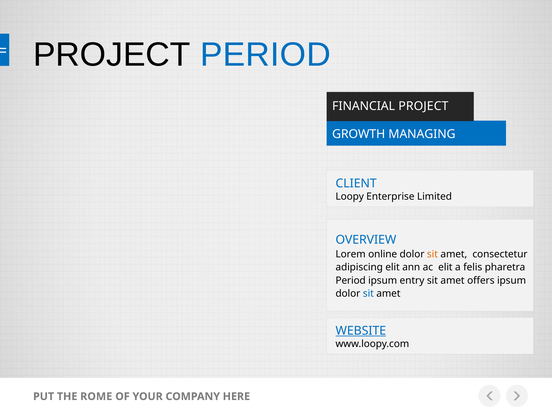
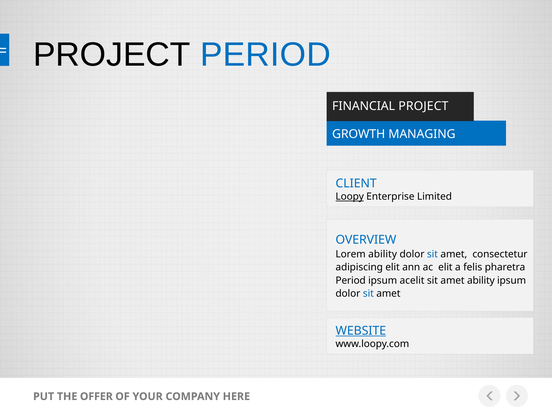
Loopy underline: none -> present
Lorem online: online -> ability
sit at (432, 254) colour: orange -> blue
entry: entry -> acelit
amet offers: offers -> ability
ROME: ROME -> OFFER
